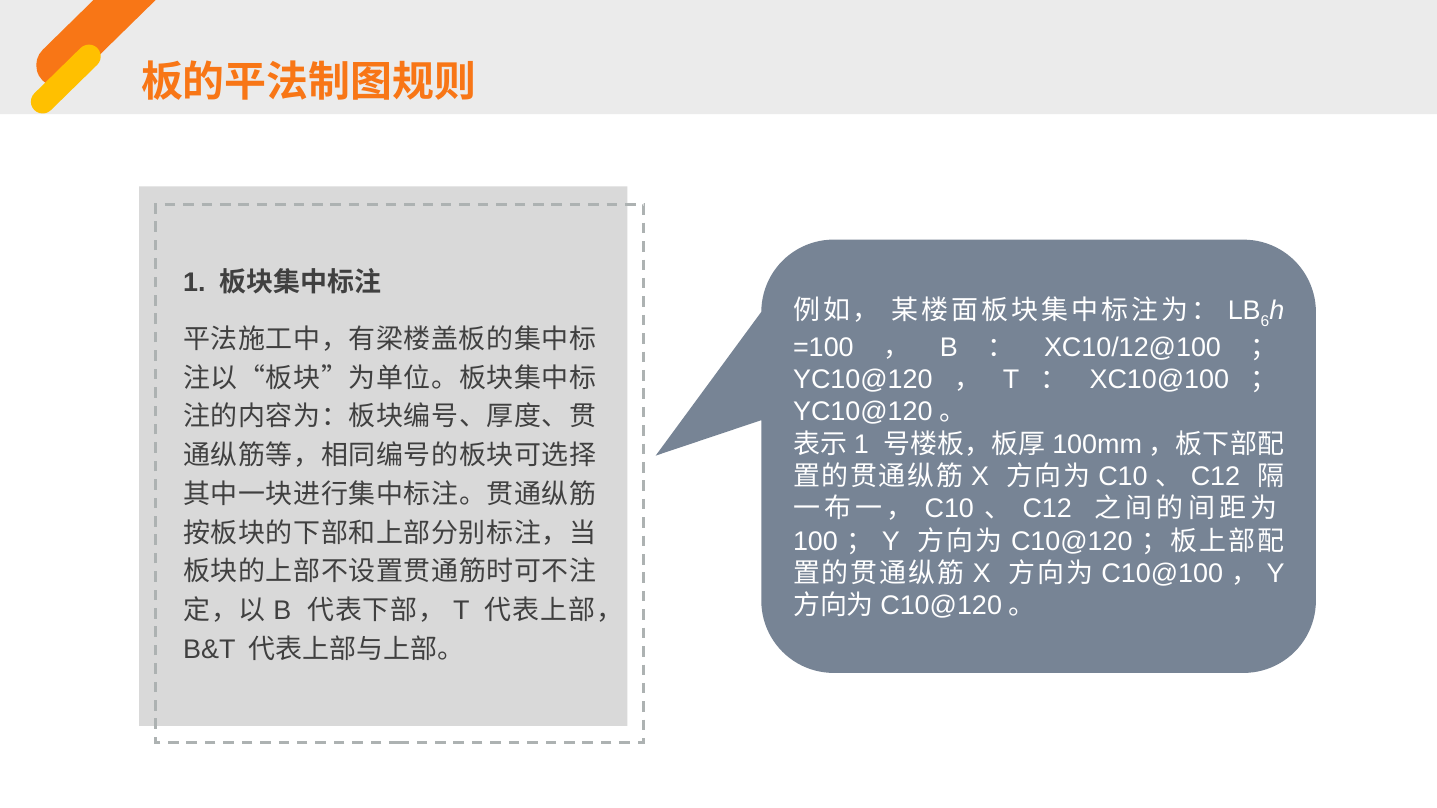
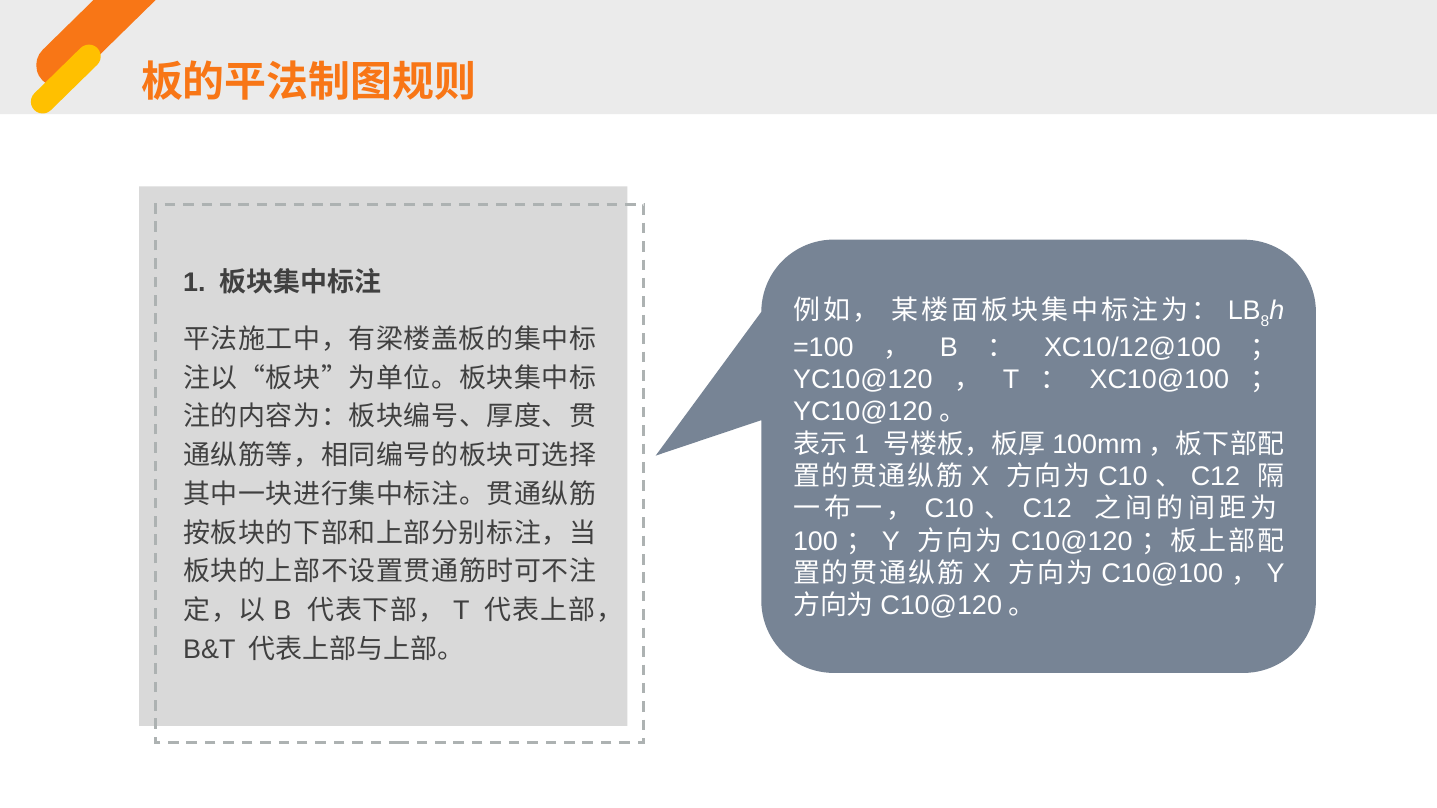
6: 6 -> 8
